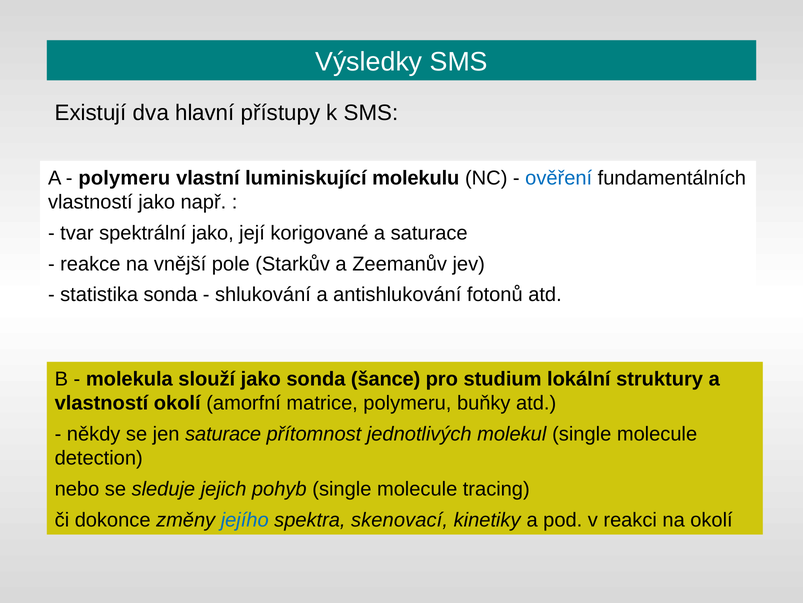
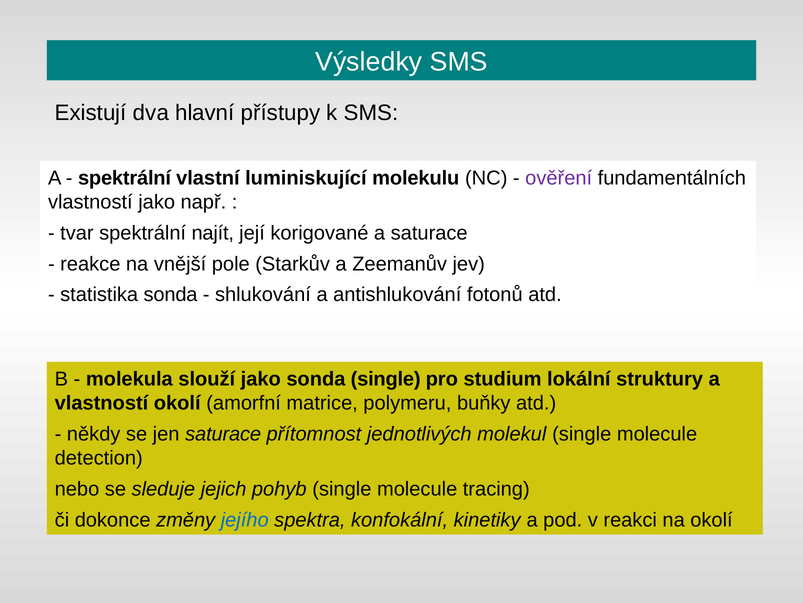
polymeru at (124, 178): polymeru -> spektrální
ověření colour: blue -> purple
spektrální jako: jako -> najít
sonda šance: šance -> single
skenovací: skenovací -> konfokální
